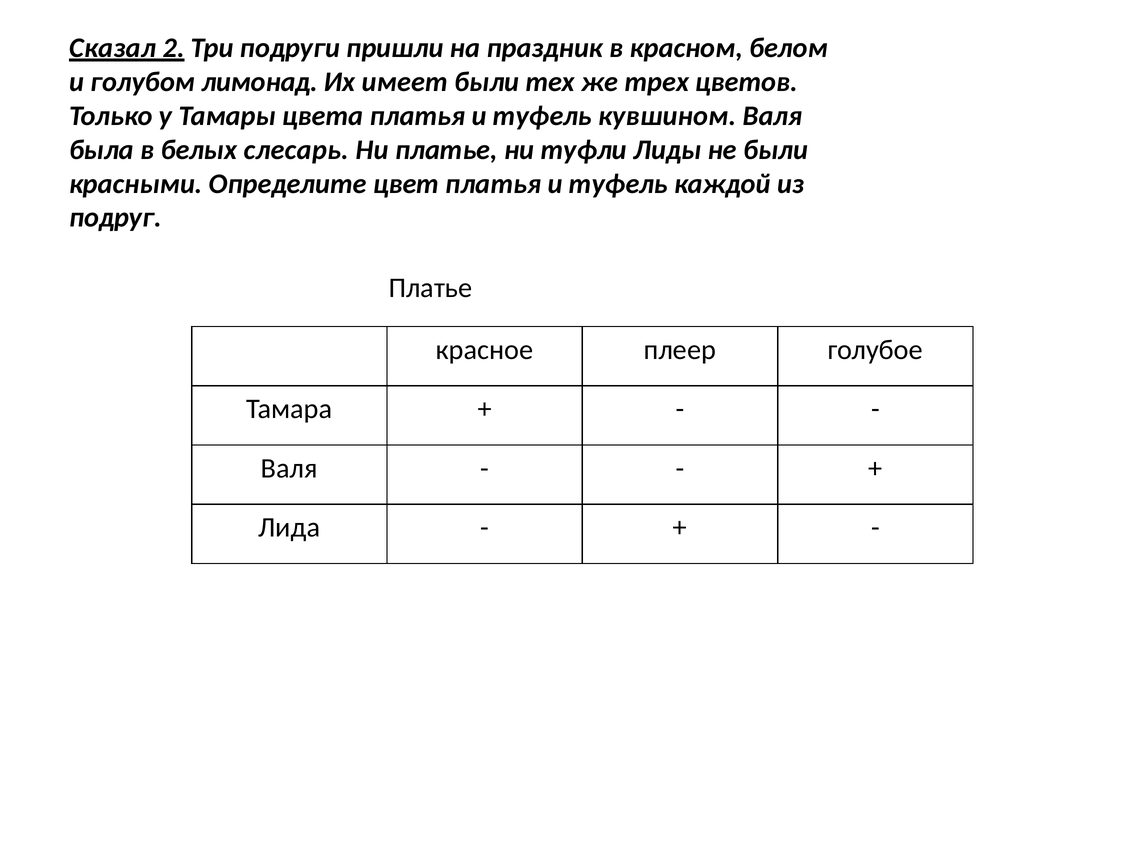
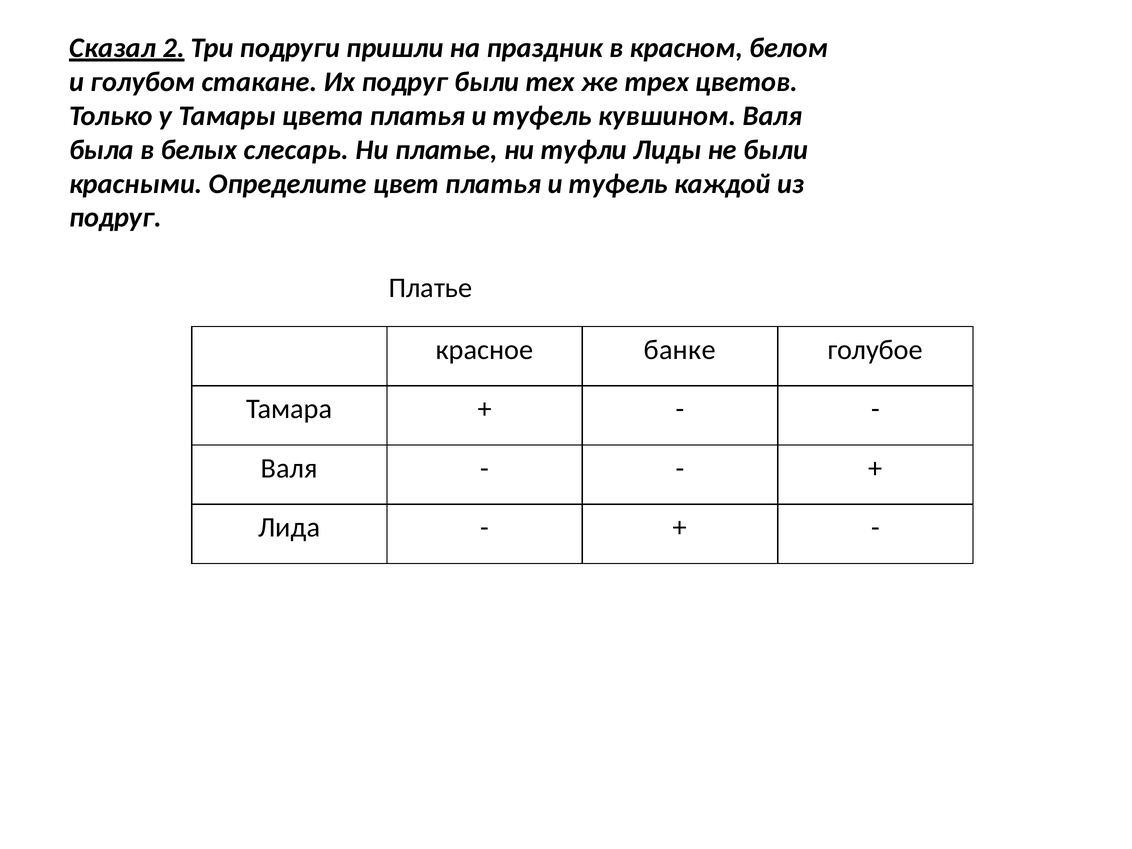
лимонад: лимонад -> стакане
Их имеет: имеет -> подруг
плеер: плеер -> банке
